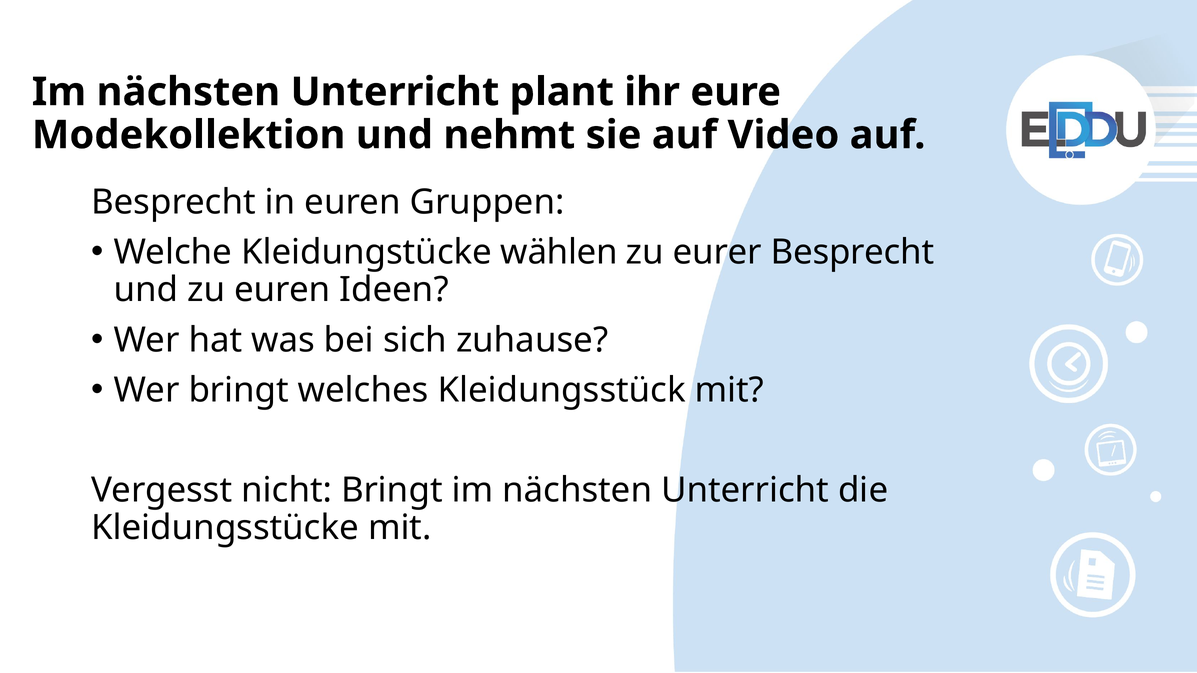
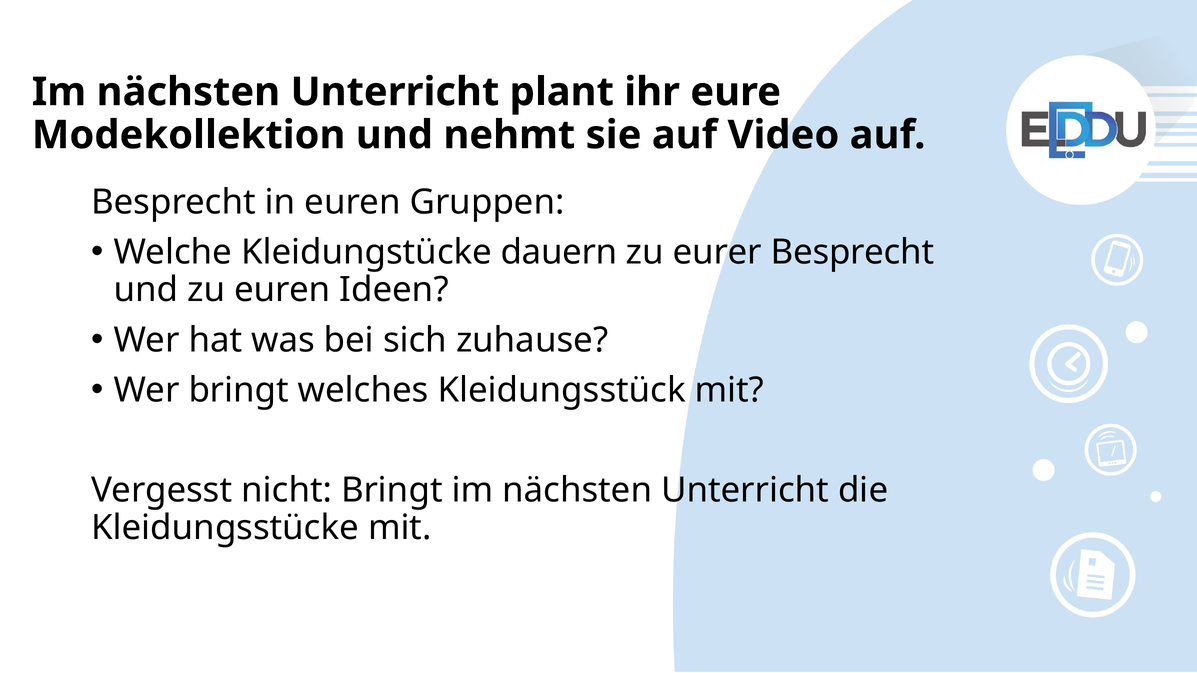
wählen: wählen -> dauern
